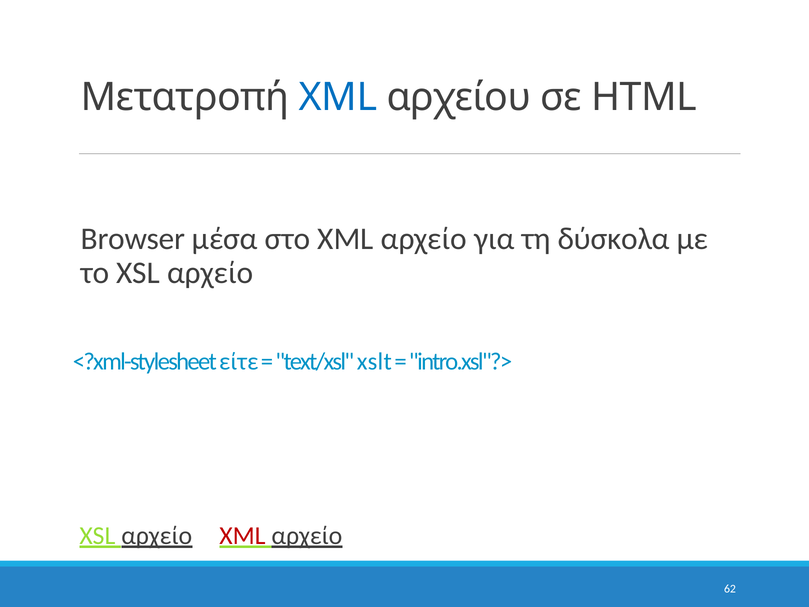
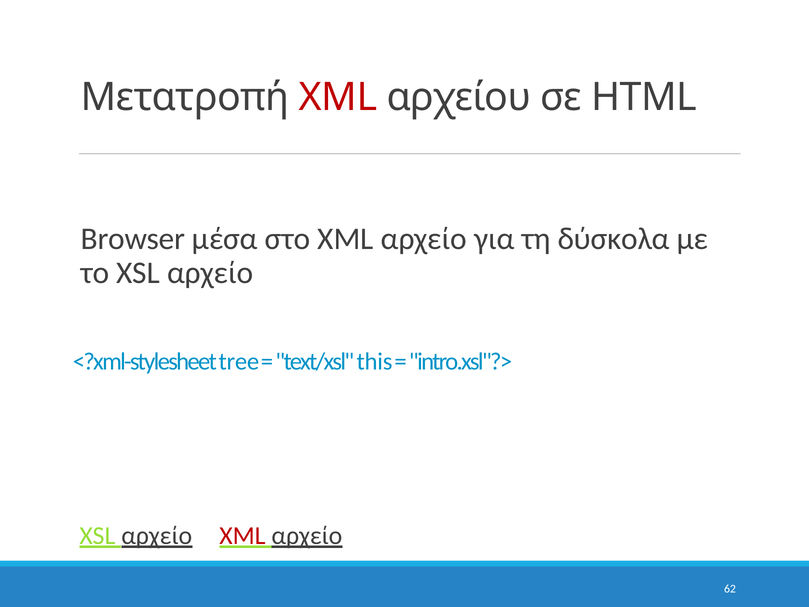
XML at (338, 97) colour: blue -> red
είτε: είτε -> tree
xslt: xslt -> this
